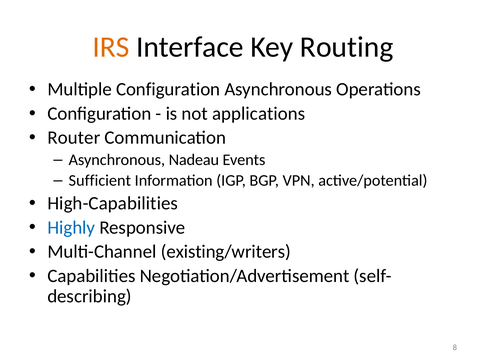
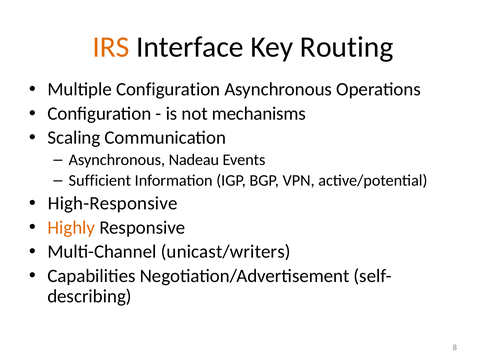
applications: applications -> mechanisms
Router: Router -> Scaling
High-Capabilities: High-Capabilities -> High-Responsive
Highly colour: blue -> orange
existing/writers: existing/writers -> unicast/writers
